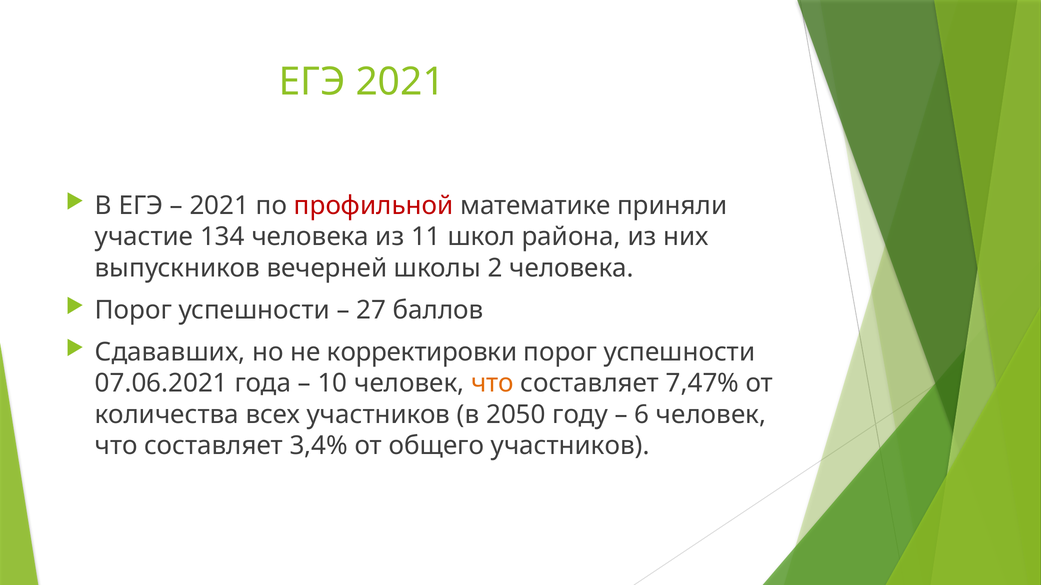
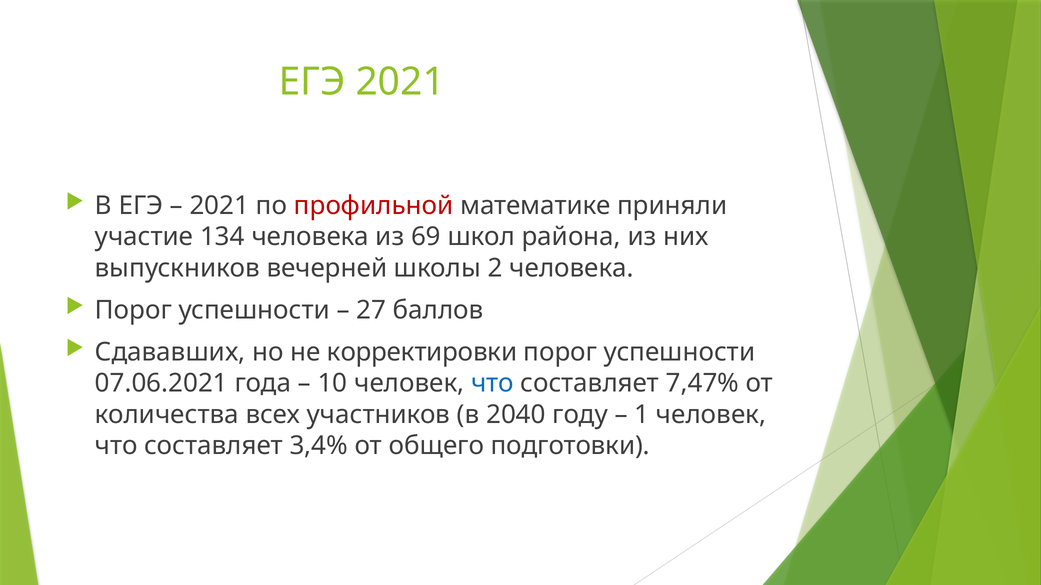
11: 11 -> 69
что at (492, 384) colour: orange -> blue
2050: 2050 -> 2040
6: 6 -> 1
общего участников: участников -> подготовки
